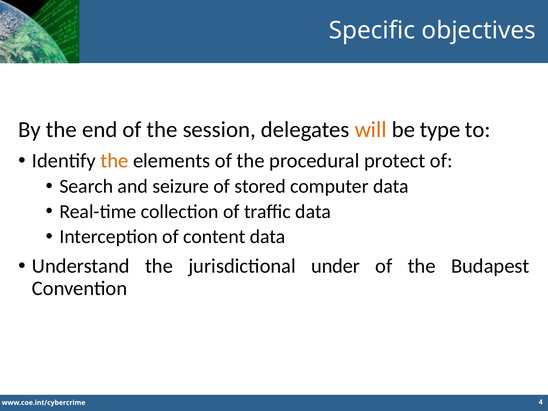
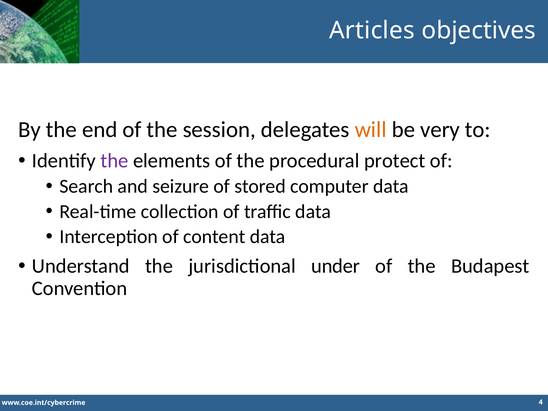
Specific: Specific -> Articles
type: type -> very
the at (114, 161) colour: orange -> purple
